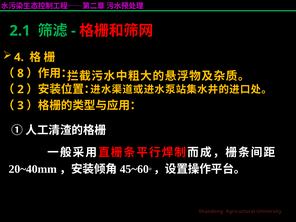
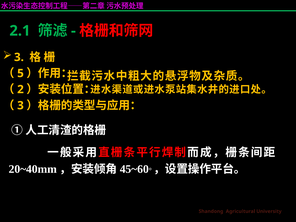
4 at (19, 57): 4 -> 3
8: 8 -> 5
